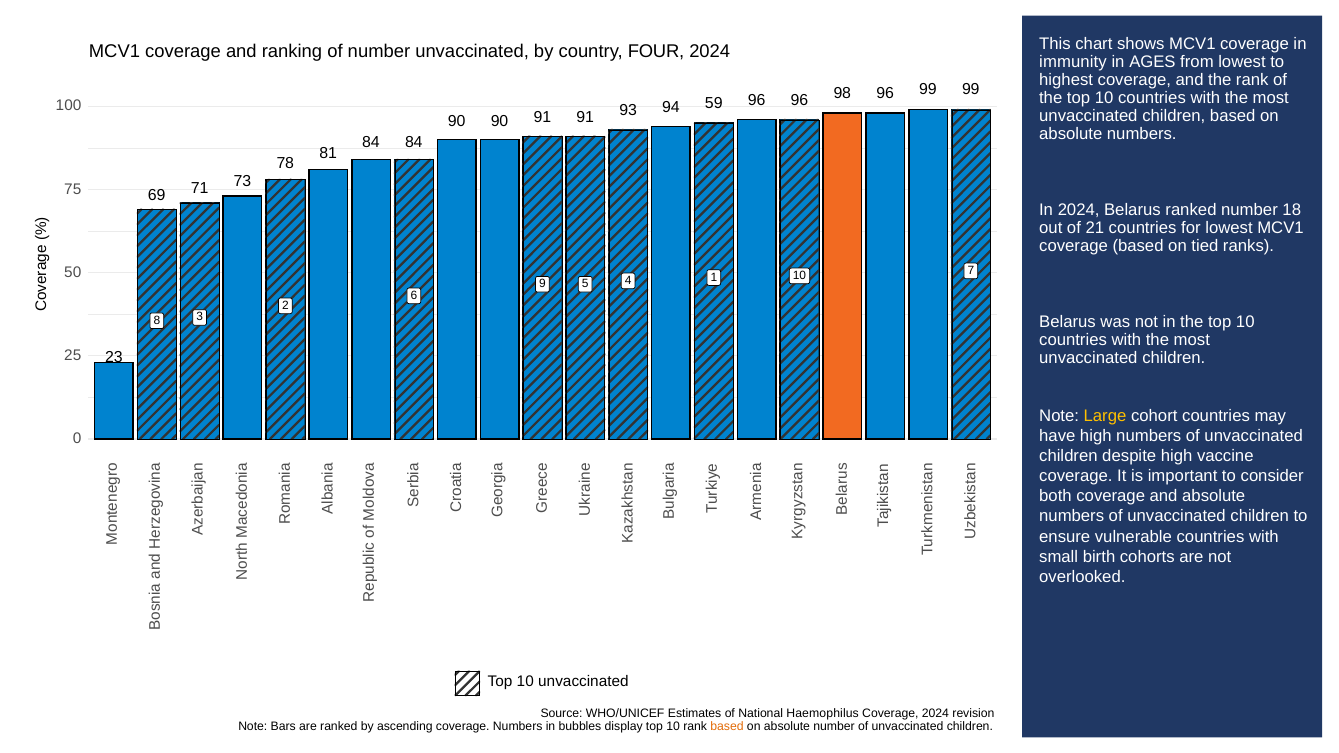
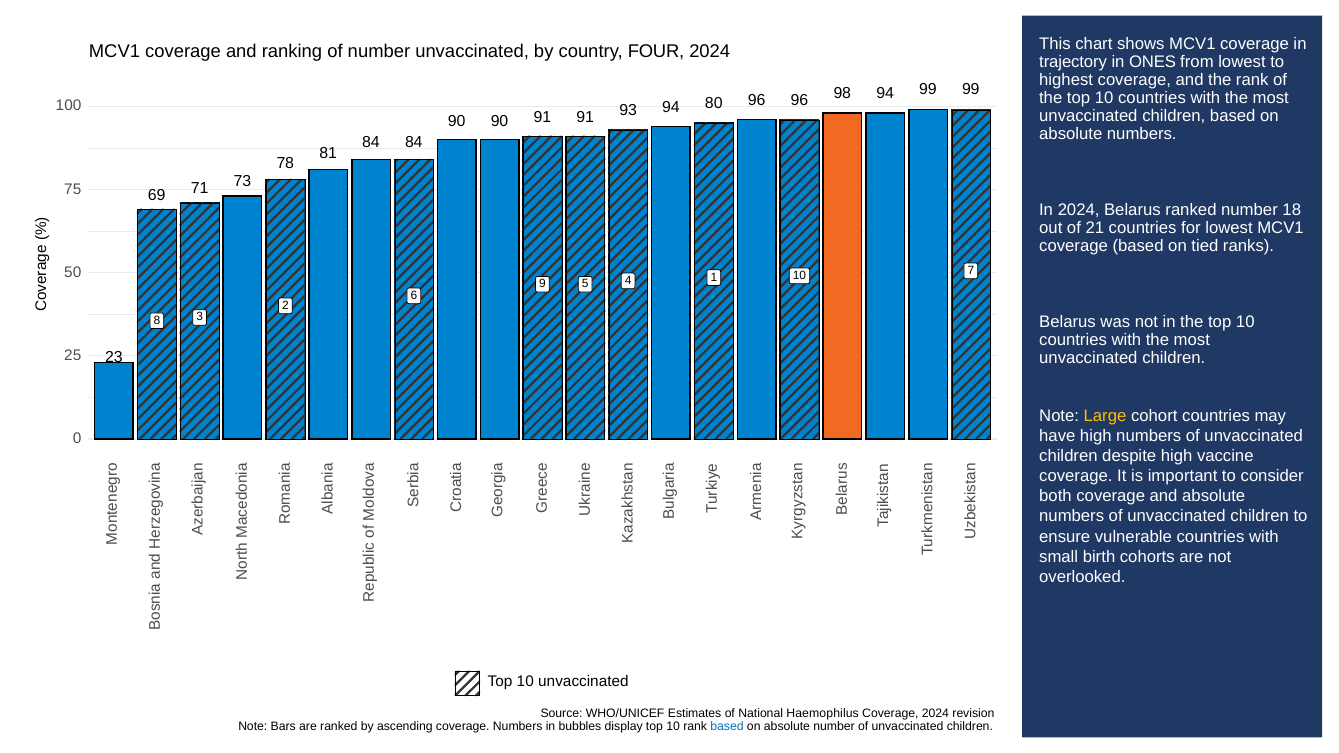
immunity: immunity -> trajectory
AGES: AGES -> ONES
96 at (885, 93): 96 -> 94
59: 59 -> 80
based at (727, 727) colour: orange -> blue
